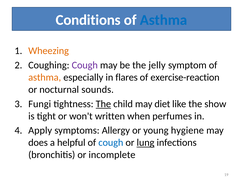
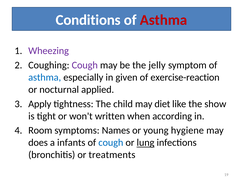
Asthma at (164, 20) colour: blue -> red
Wheezing colour: orange -> purple
asthma at (45, 77) colour: orange -> blue
flares: flares -> given
sounds: sounds -> applied
Fungi: Fungi -> Apply
The at (103, 103) underline: present -> none
perfumes: perfumes -> according
Apply: Apply -> Room
Allergy: Allergy -> Names
helpful: helpful -> infants
incomplete: incomplete -> treatments
